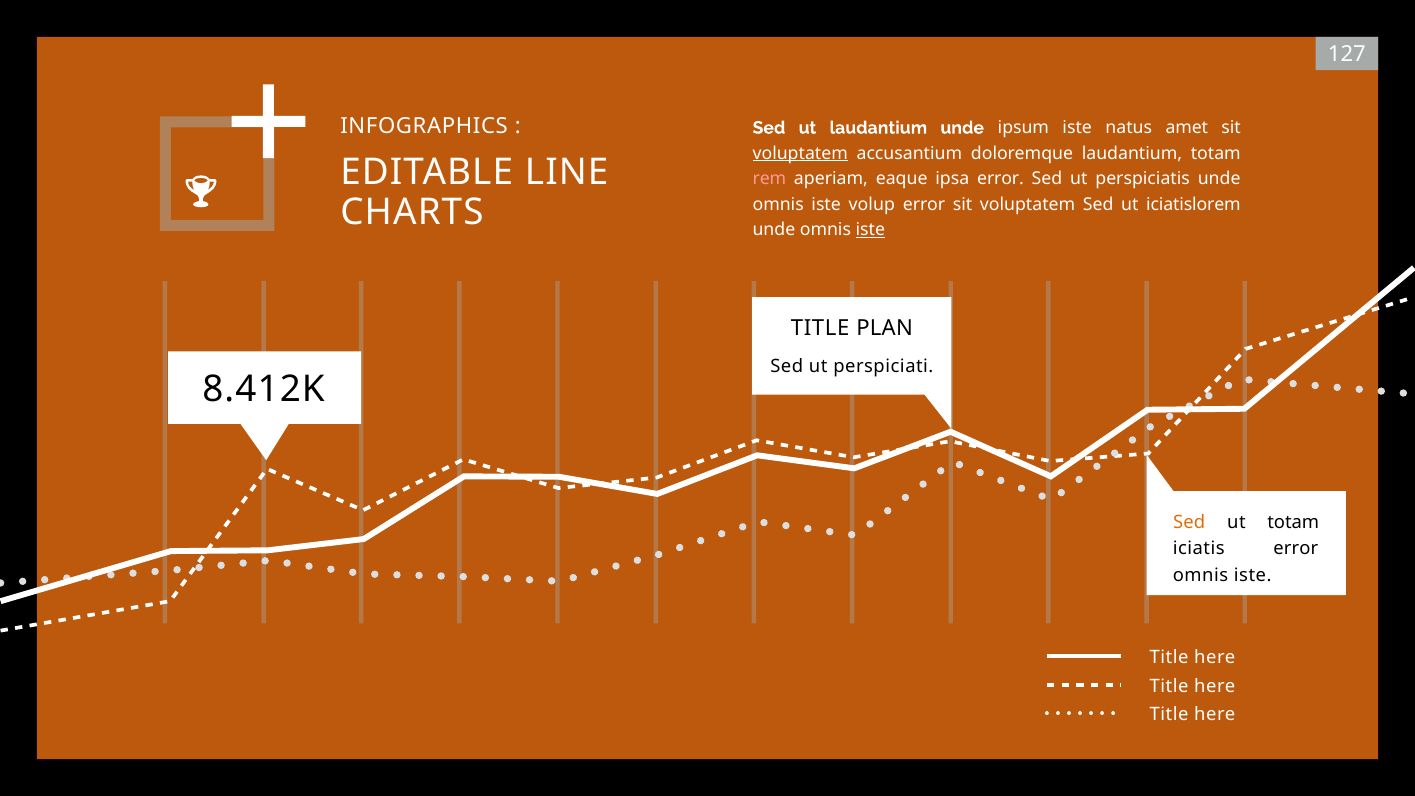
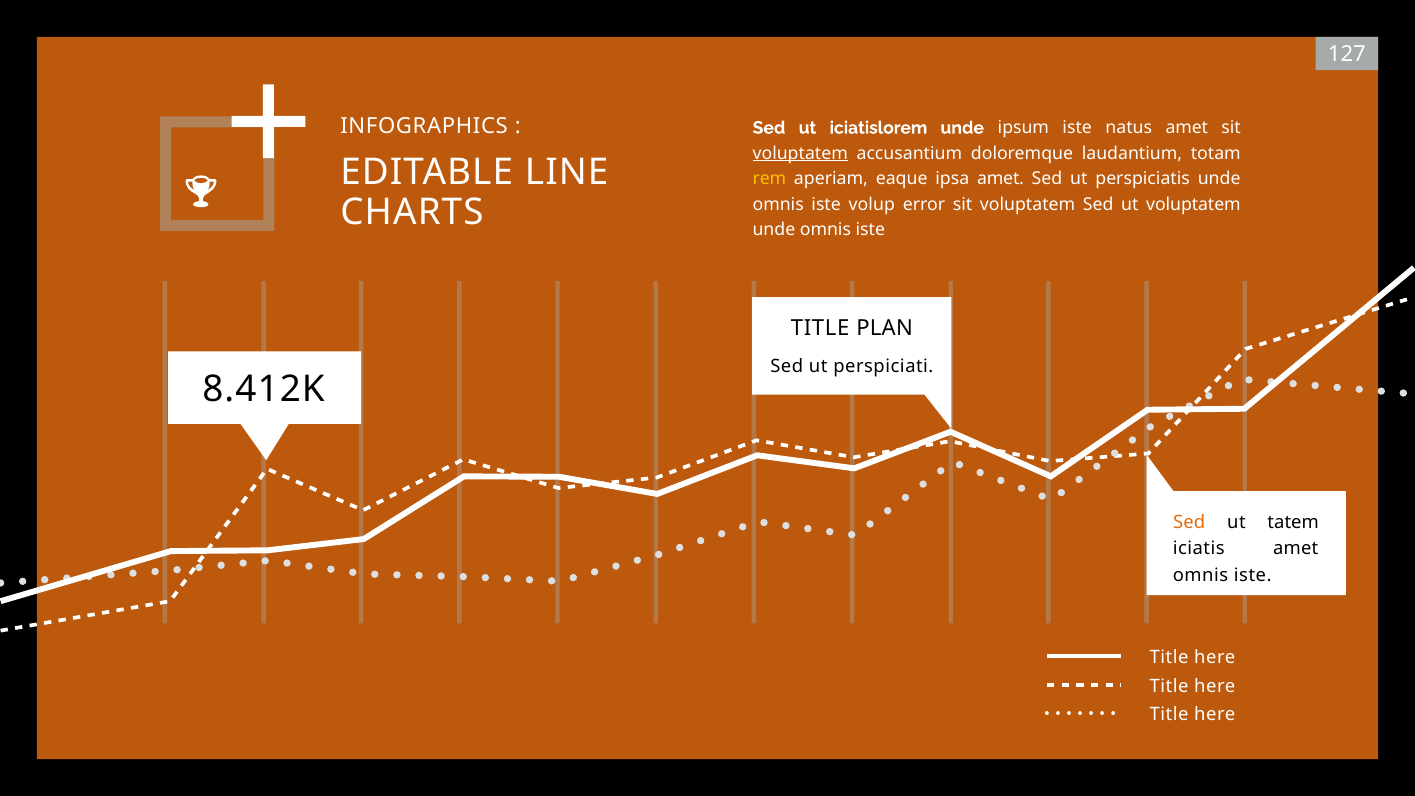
ut laudantium: laudantium -> iciatislorem
rem colour: pink -> yellow
ipsa error: error -> amet
ut iciatislorem: iciatislorem -> voluptatem
iste at (870, 230) underline: present -> none
ut totam: totam -> tatem
iciatis error: error -> amet
